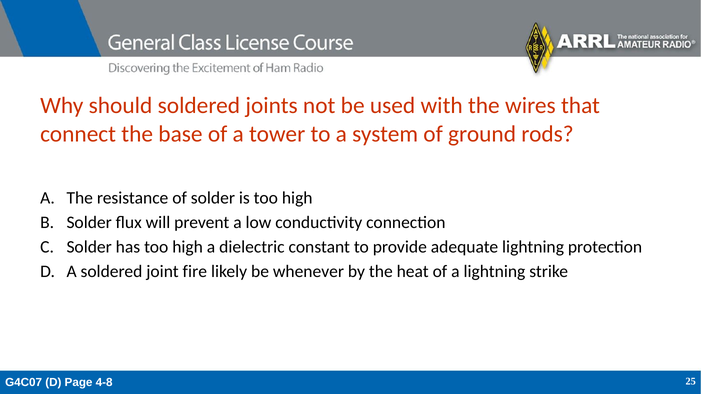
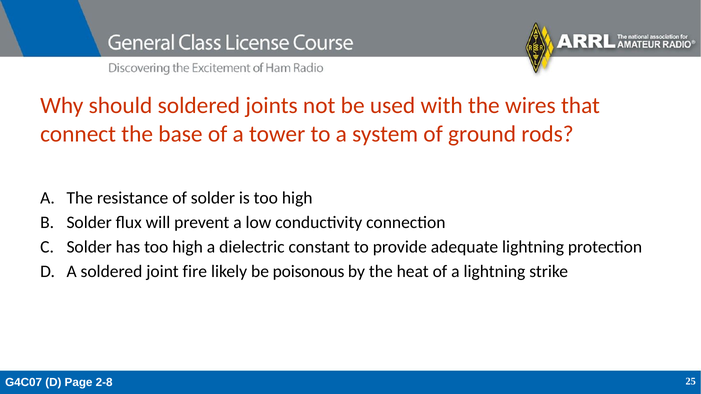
whenever: whenever -> poisonous
4-8: 4-8 -> 2-8
